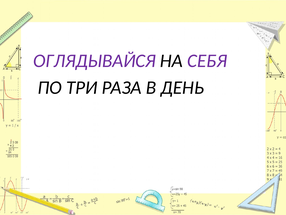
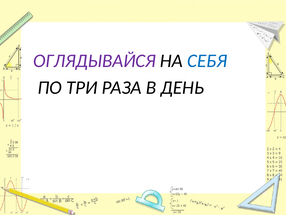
СЕБЯ colour: purple -> blue
